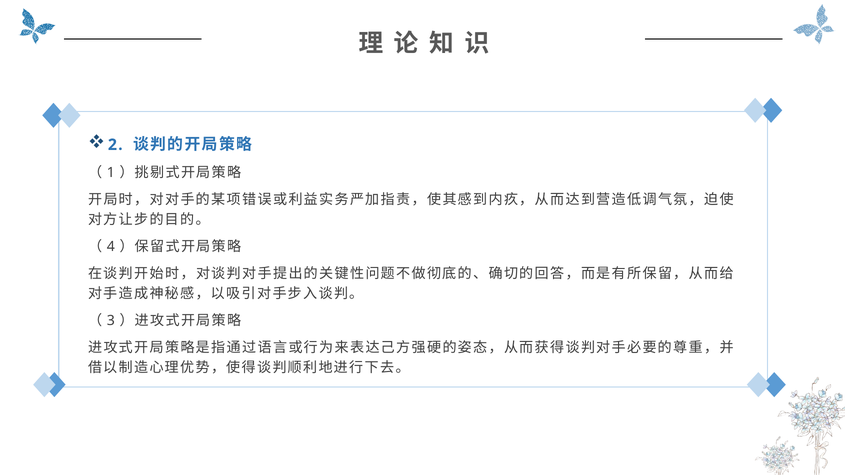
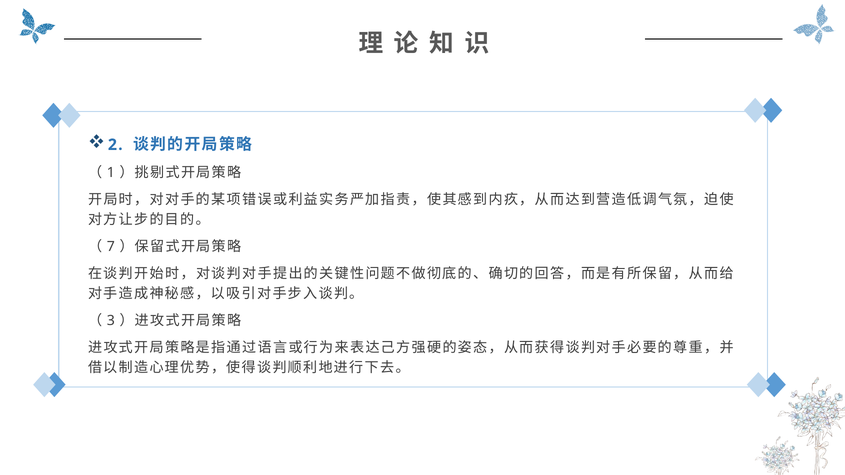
4: 4 -> 7
